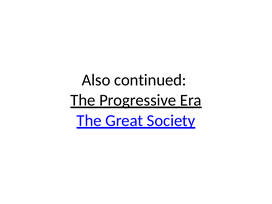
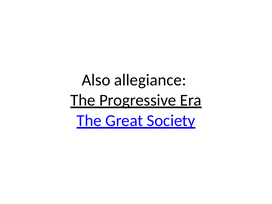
continued: continued -> allegiance
